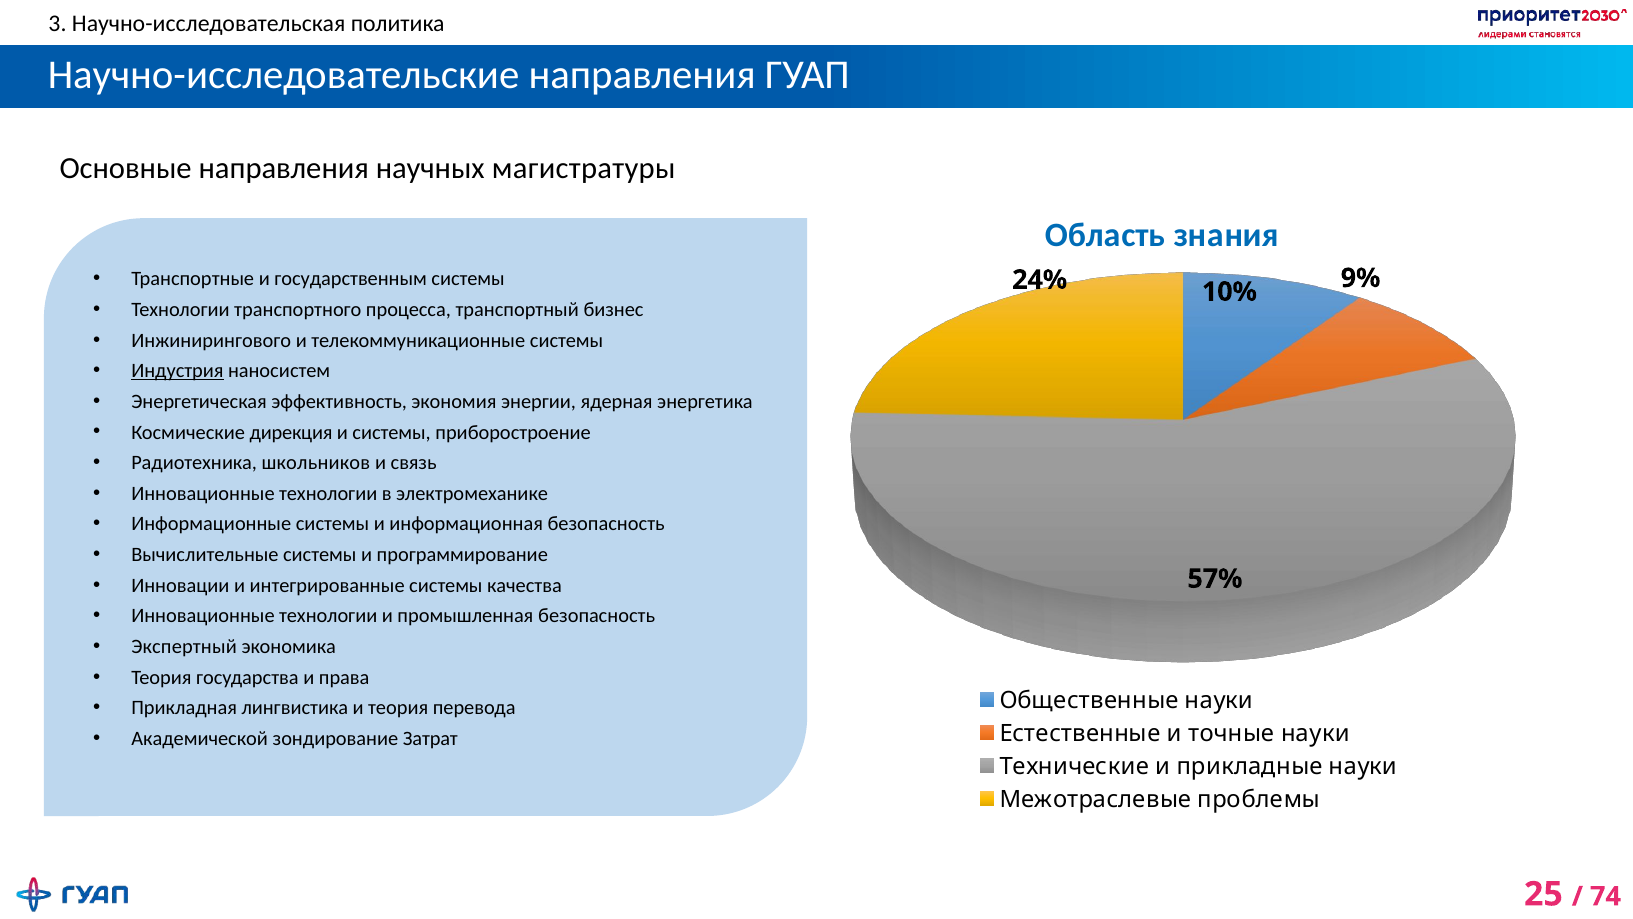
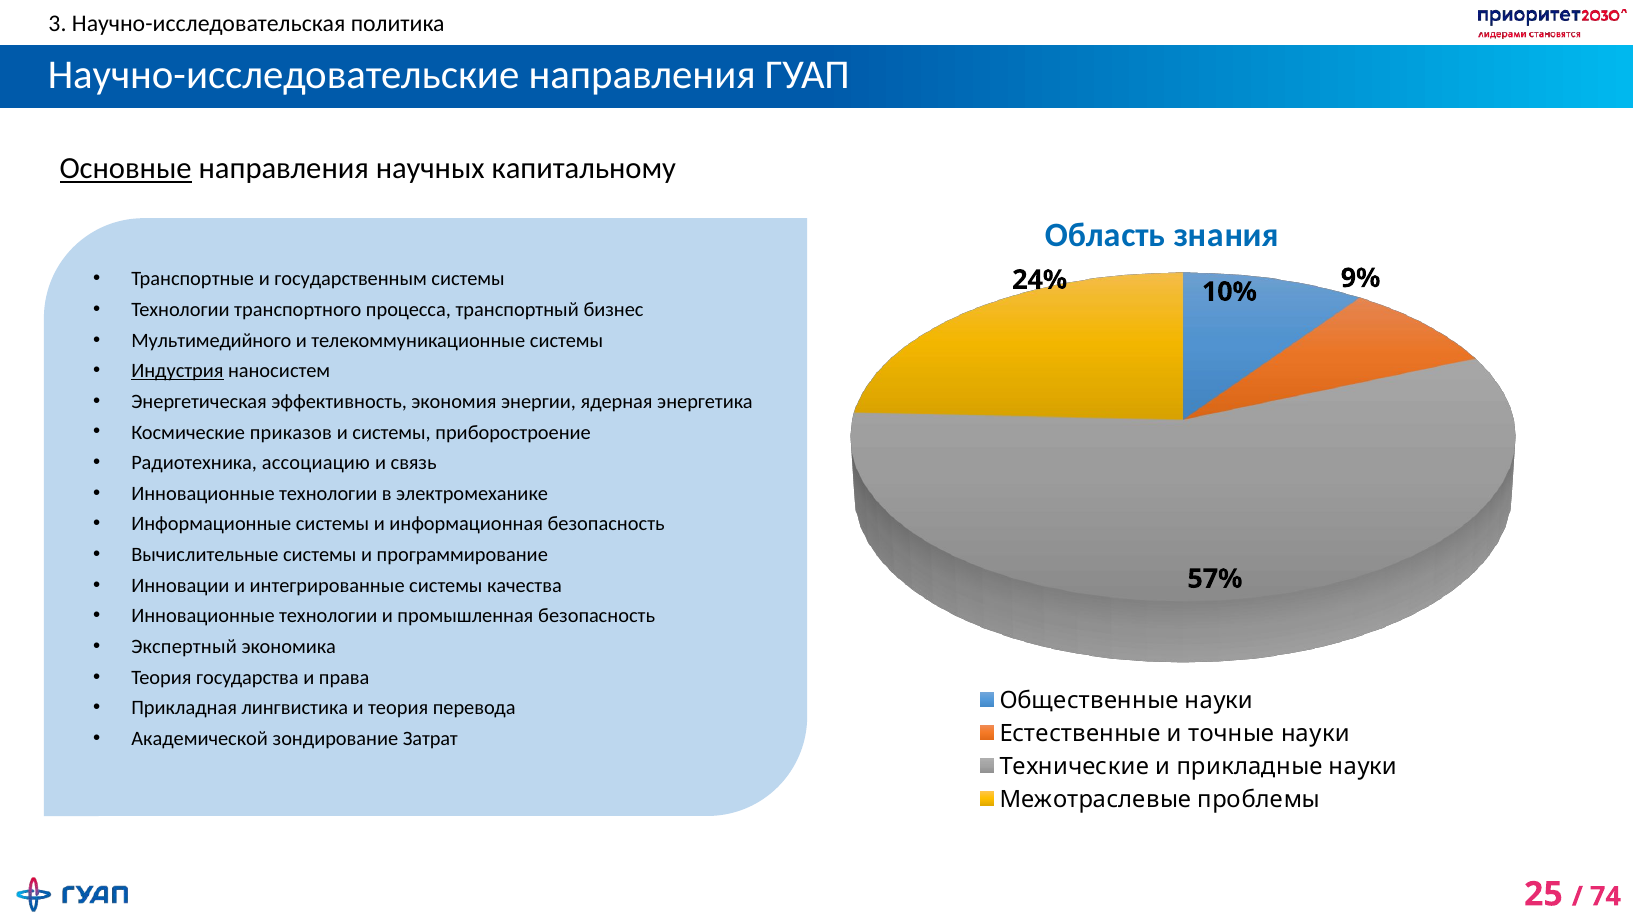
Основные underline: none -> present
магистратуры: магистратуры -> капитальному
Инжинирингового: Инжинирингового -> Мультимедийного
дирекция: дирекция -> приказов
школьников: школьников -> ассоциацию
